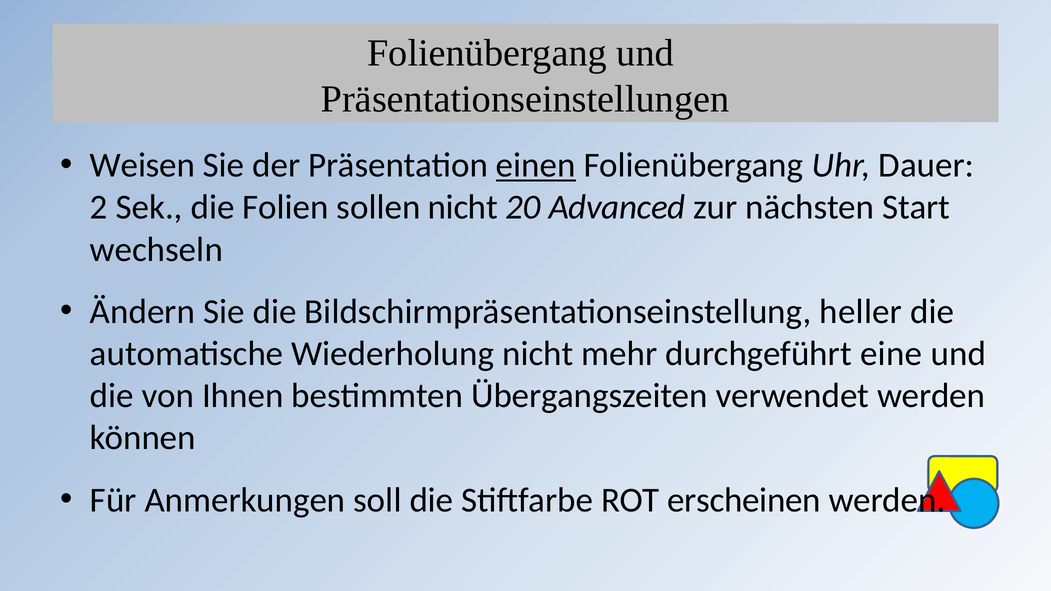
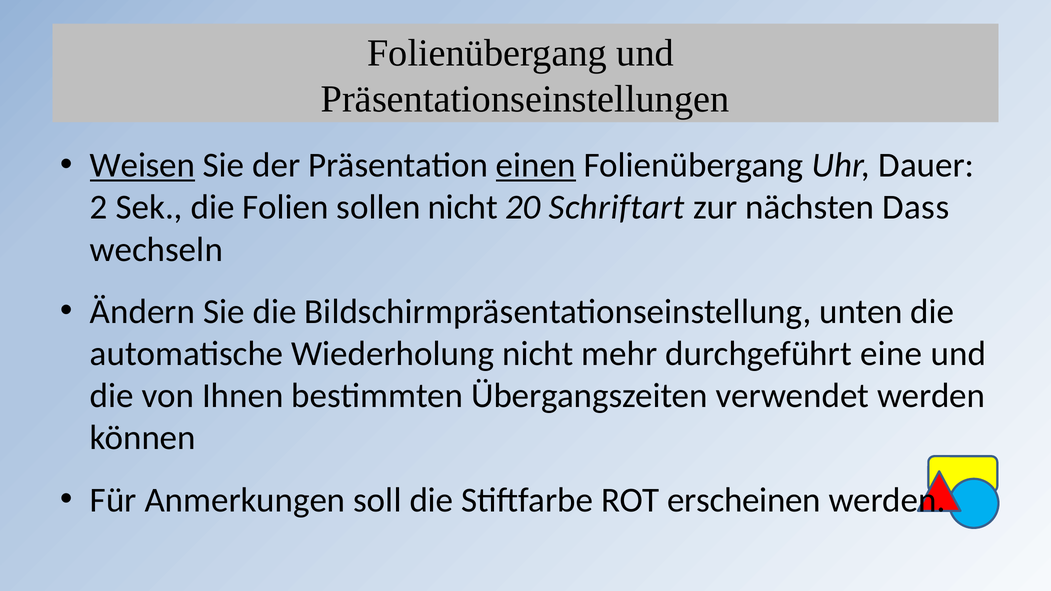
Weisen underline: none -> present
Advanced: Advanced -> Schriftart
Start: Start -> Dass
heller: heller -> unten
